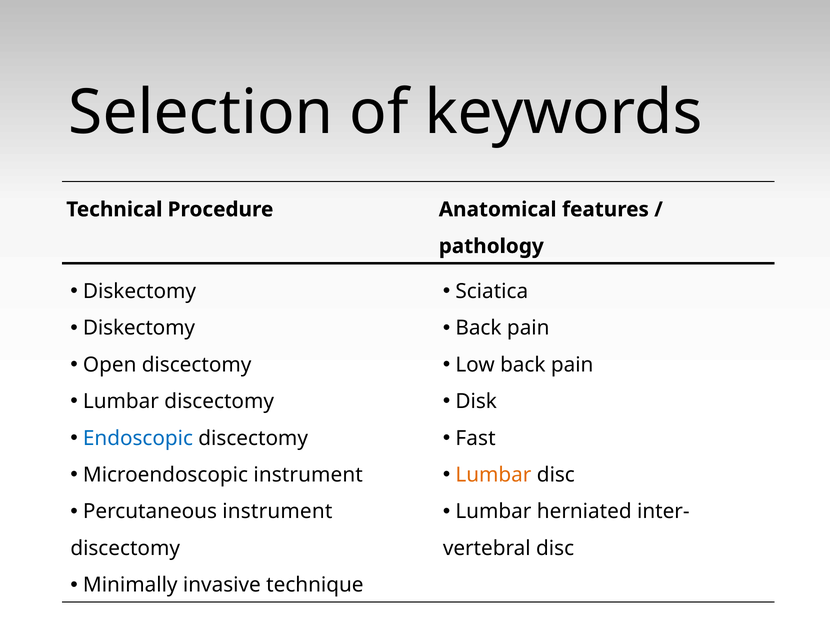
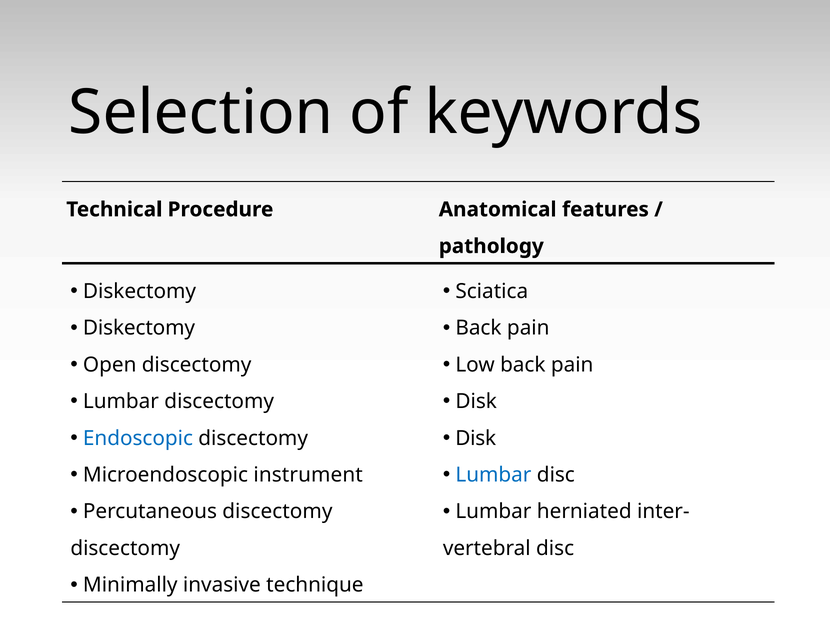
Fast at (476, 438): Fast -> Disk
Lumbar at (493, 475) colour: orange -> blue
Percutaneous instrument: instrument -> discectomy
